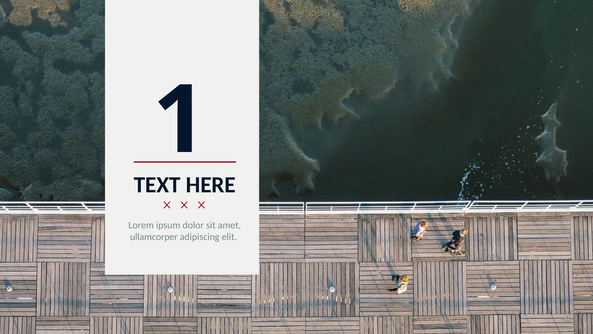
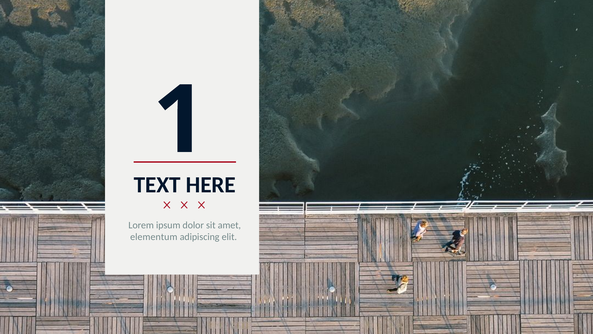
ullamcorper: ullamcorper -> elementum
